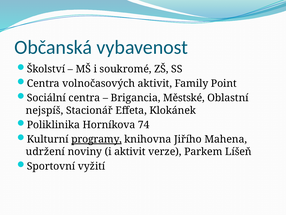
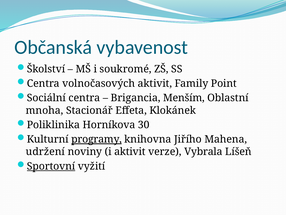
Městské: Městské -> Menším
nejspíš: nejspíš -> mnoha
74: 74 -> 30
Parkem: Parkem -> Vybrala
Sportovní underline: none -> present
